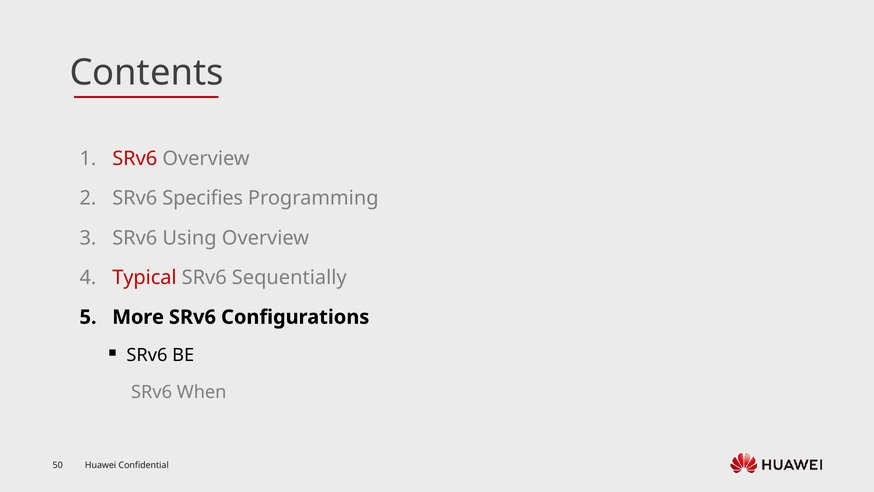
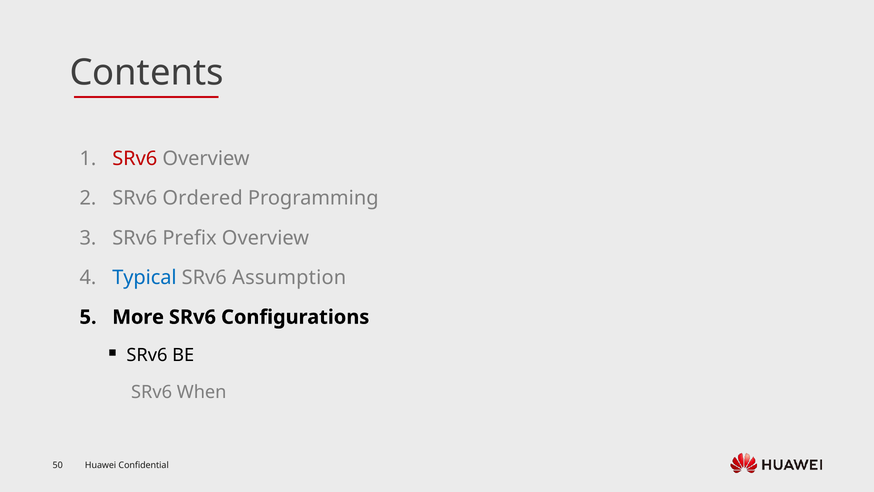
Specifies: Specifies -> Ordered
Using: Using -> Prefix
Typical colour: red -> blue
Sequentially: Sequentially -> Assumption
